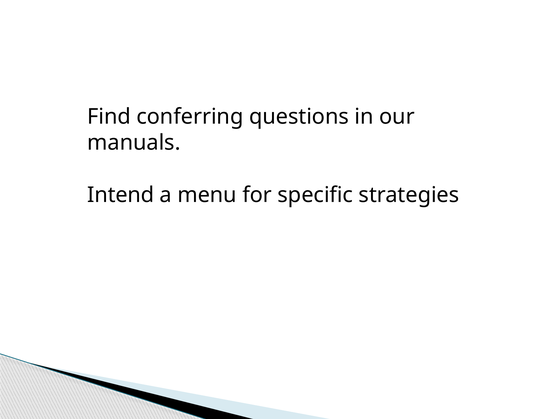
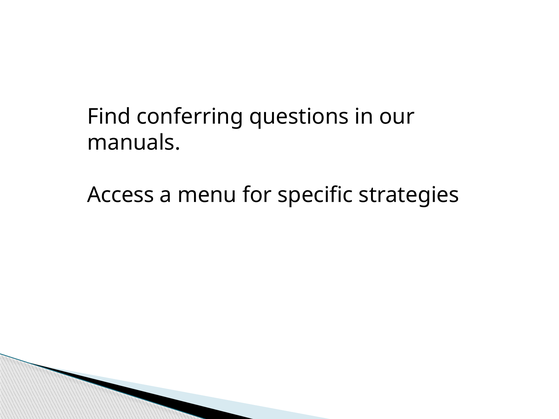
Intend: Intend -> Access
